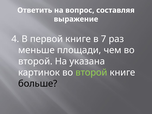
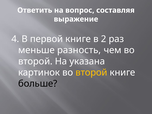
7: 7 -> 2
площади: площади -> разность
второй at (91, 72) colour: light green -> yellow
